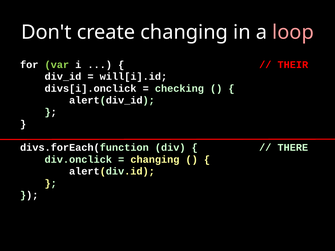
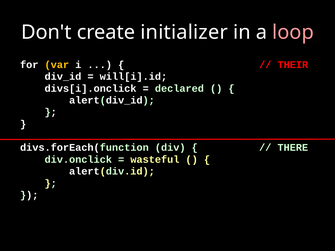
create changing: changing -> initializer
var colour: light green -> yellow
checking: checking -> declared
changing at (155, 160): changing -> wasteful
